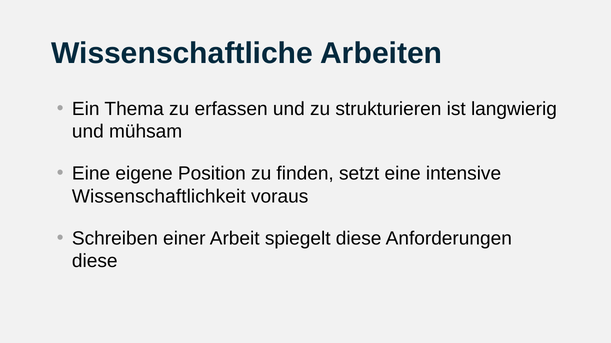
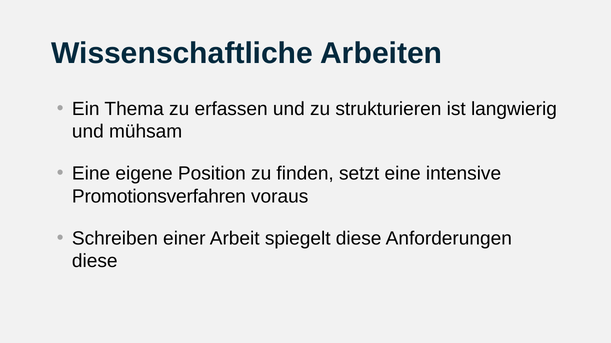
Wissenschaftlichkeit: Wissenschaftlichkeit -> Promotionsverfahren
